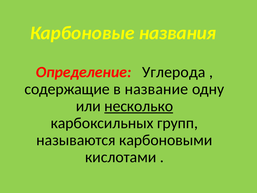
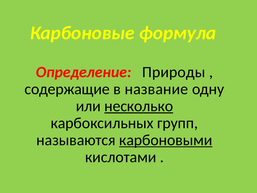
названия: названия -> формула
Углерода: Углерода -> Природы
карбоновыми underline: none -> present
